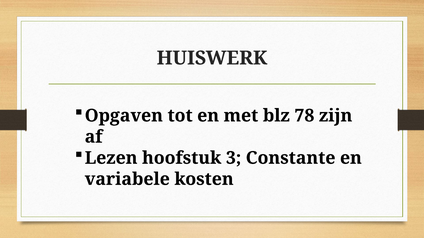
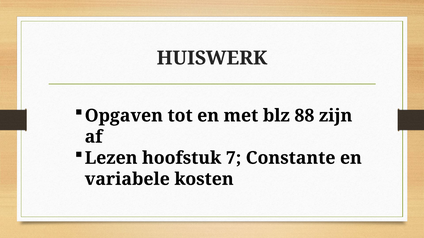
78: 78 -> 88
3: 3 -> 7
